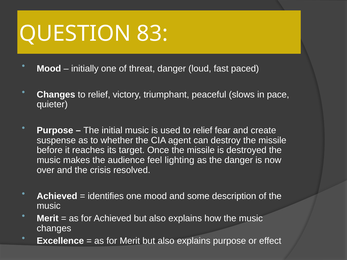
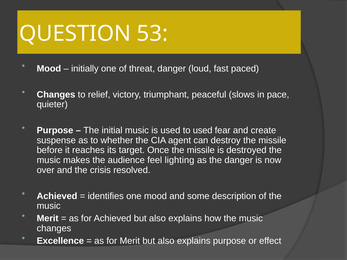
83: 83 -> 53
used to relief: relief -> used
